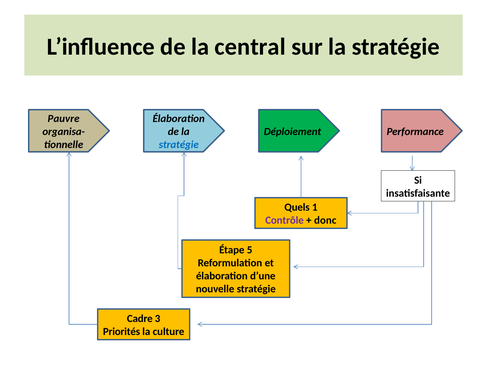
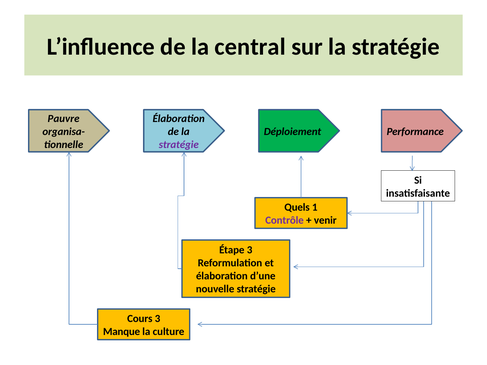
stratégie at (179, 145) colour: blue -> purple
donc: donc -> venir
Étape 5: 5 -> 3
Cadre: Cadre -> Cours
Priorités: Priorités -> Manque
